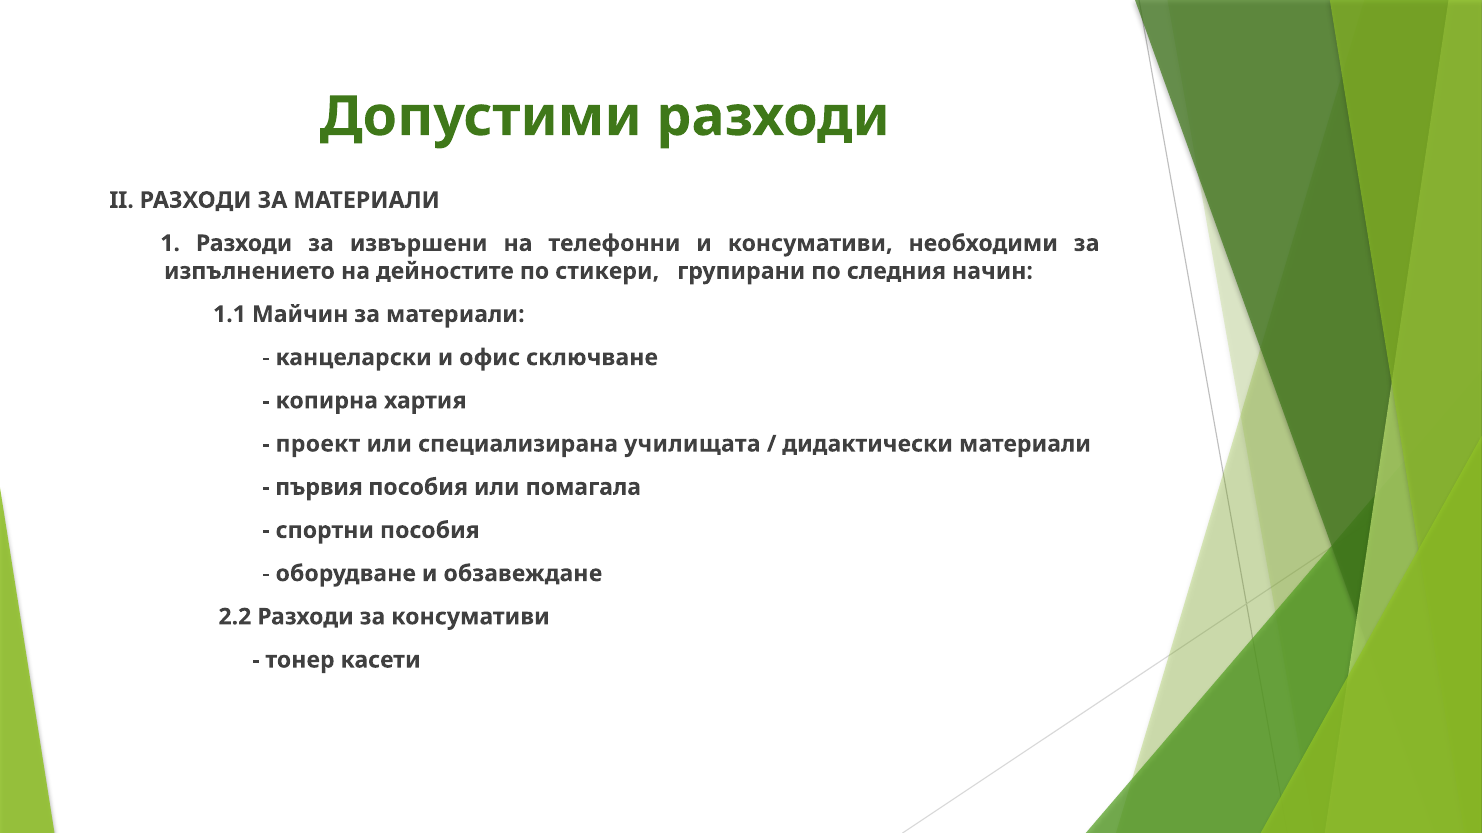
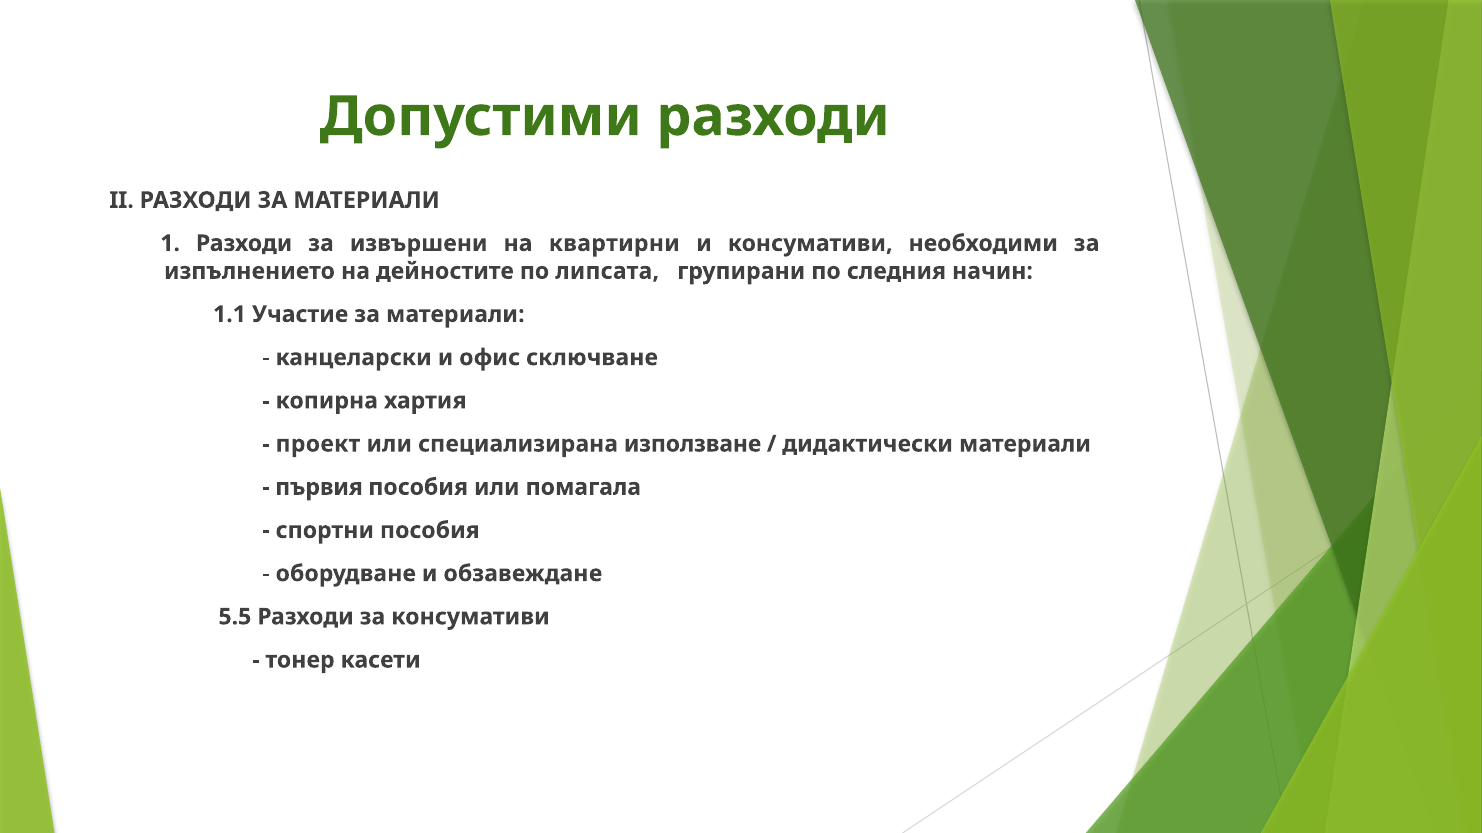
телефонни: телефонни -> квартирни
стикери: стикери -> липсата
Майчин: Майчин -> Участие
училищата: училищата -> използване
2.2: 2.2 -> 5.5
